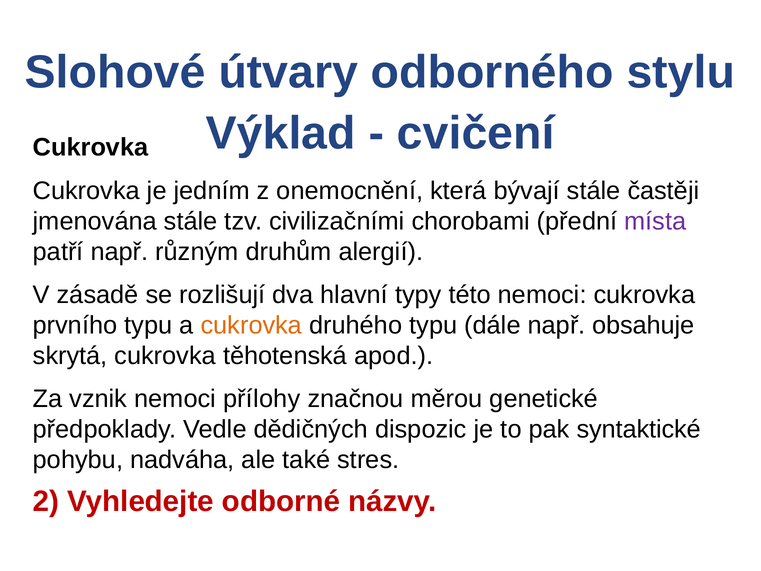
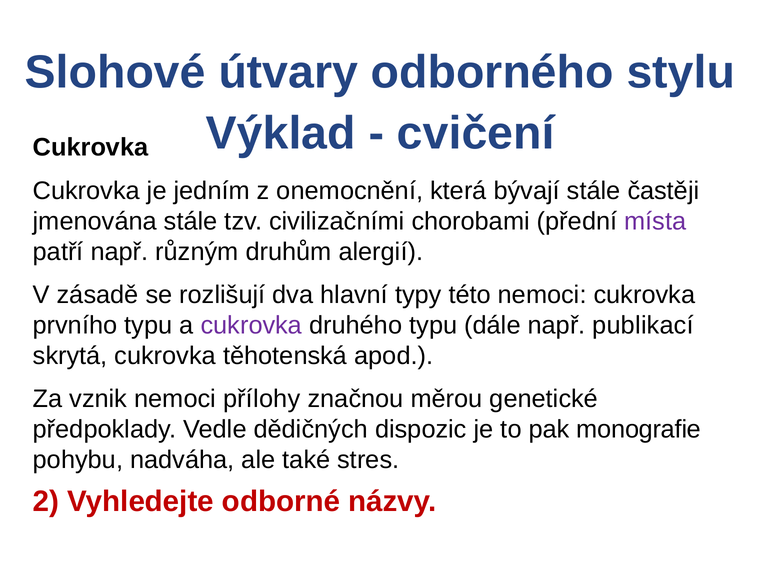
cukrovka at (251, 325) colour: orange -> purple
obsahuje: obsahuje -> publikací
syntaktické: syntaktické -> monografie
